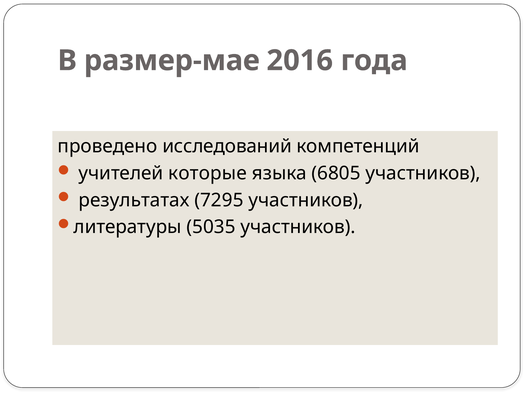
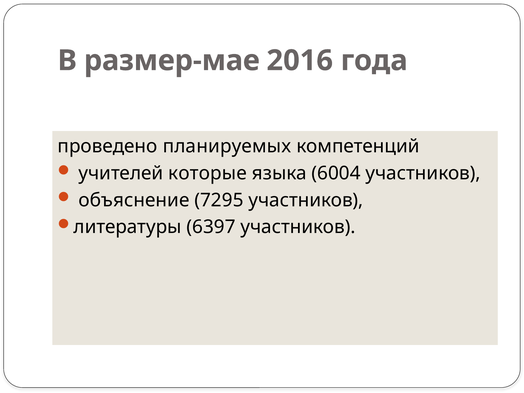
исследований: исследований -> планируемых
6805: 6805 -> 6004
результатах: результатах -> объяснение
5035: 5035 -> 6397
